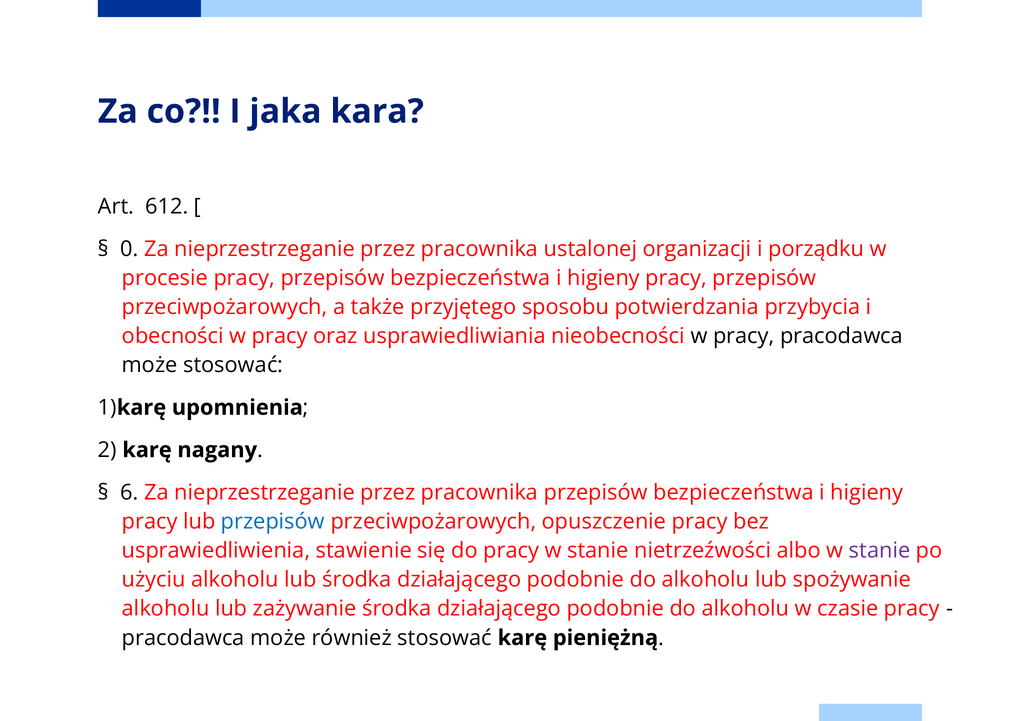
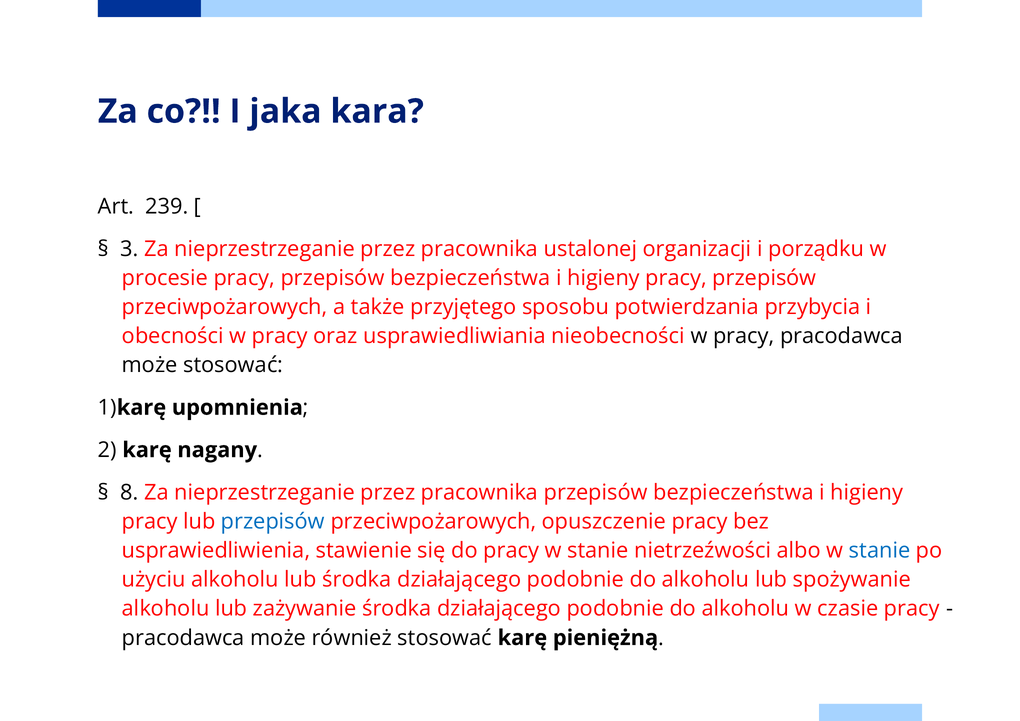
612: 612 -> 239
0: 0 -> 3
6: 6 -> 8
stanie at (880, 551) colour: purple -> blue
